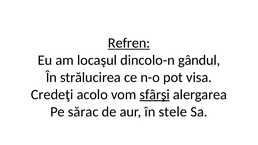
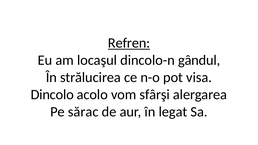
Credeţi: Credeţi -> Dincolo
sfârşi underline: present -> none
stele: stele -> legat
